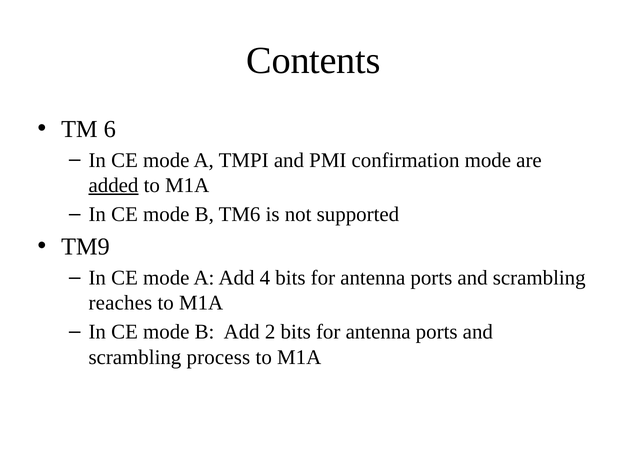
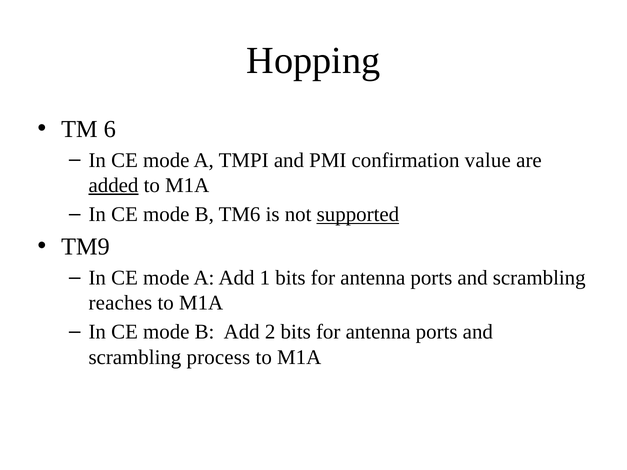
Contents: Contents -> Hopping
confirmation mode: mode -> value
supported underline: none -> present
4: 4 -> 1
